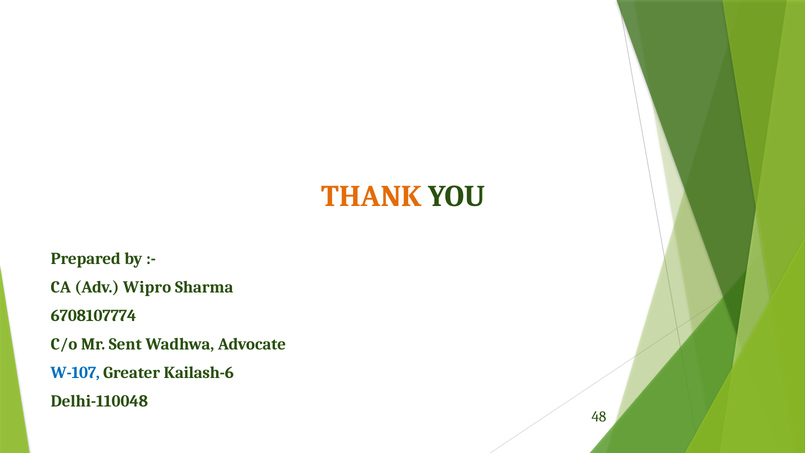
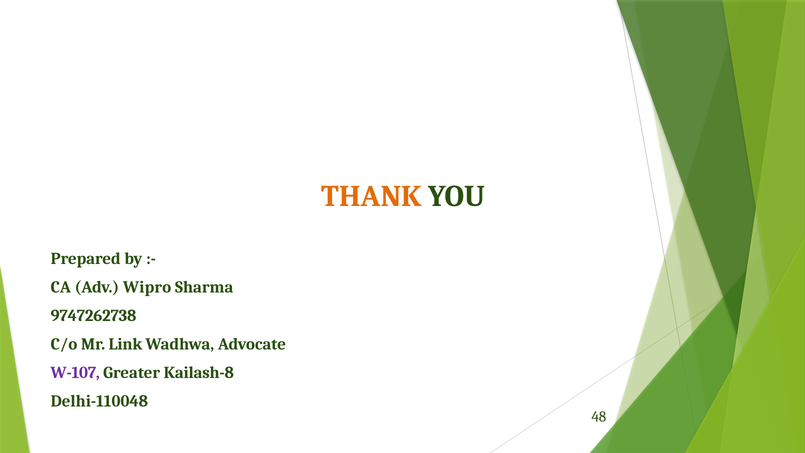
6708107774: 6708107774 -> 9747262738
Sent: Sent -> Link
W-107 colour: blue -> purple
Kailash-6: Kailash-6 -> Kailash-8
